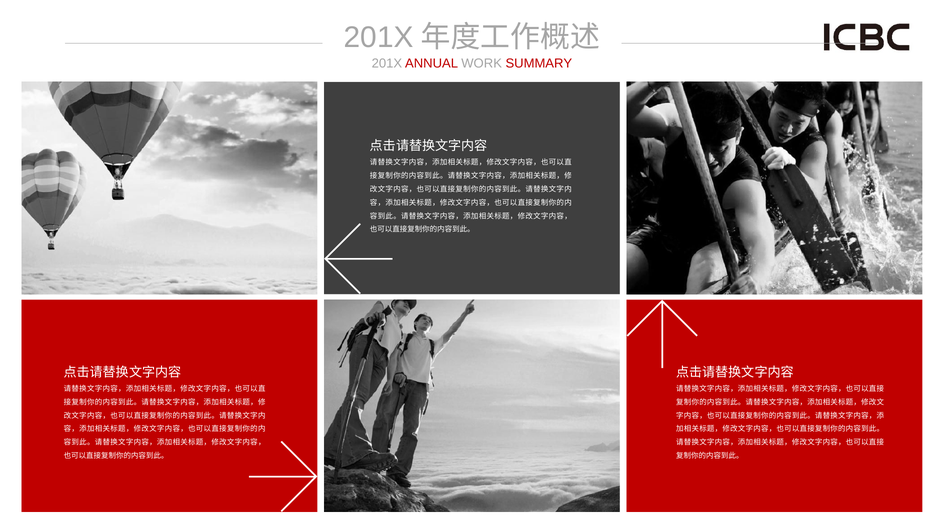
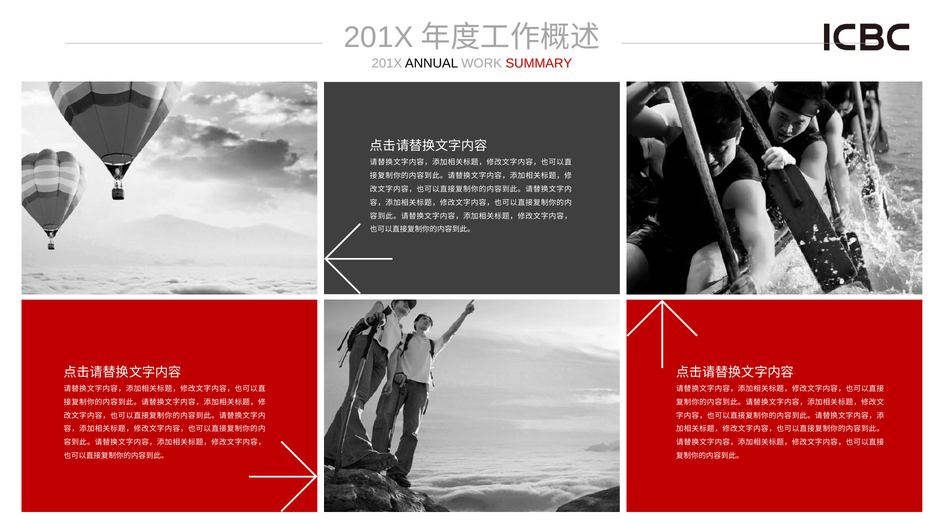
ANNUAL colour: red -> black
